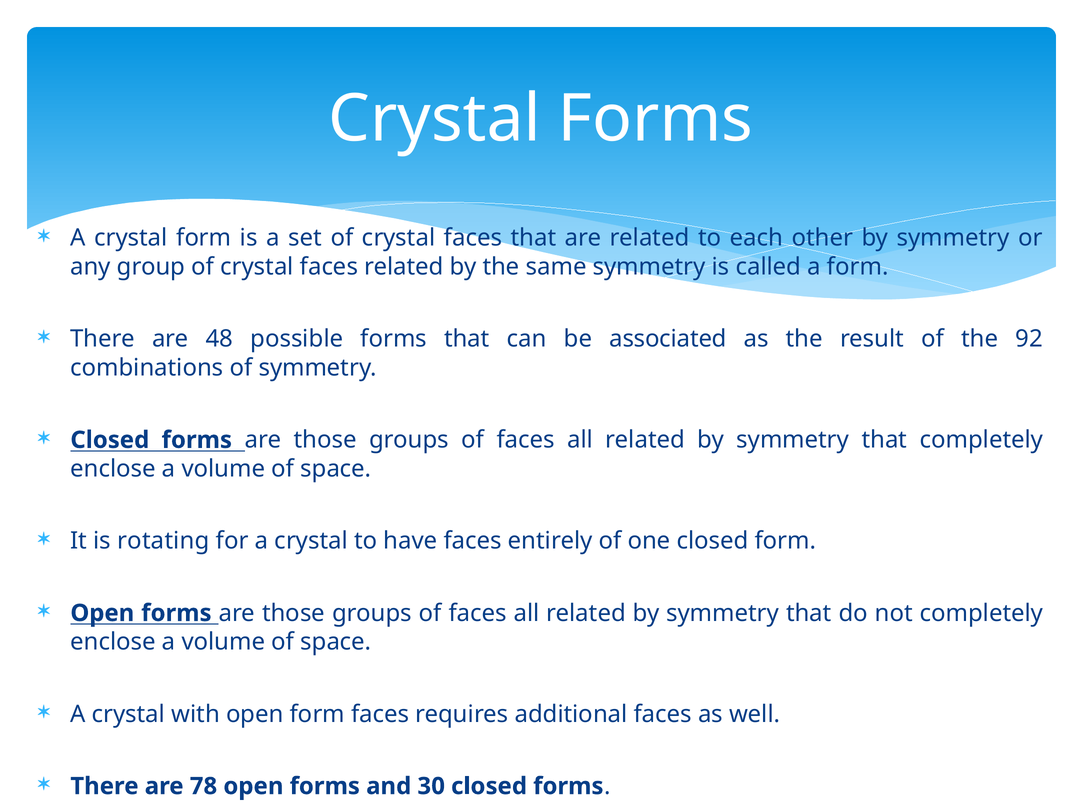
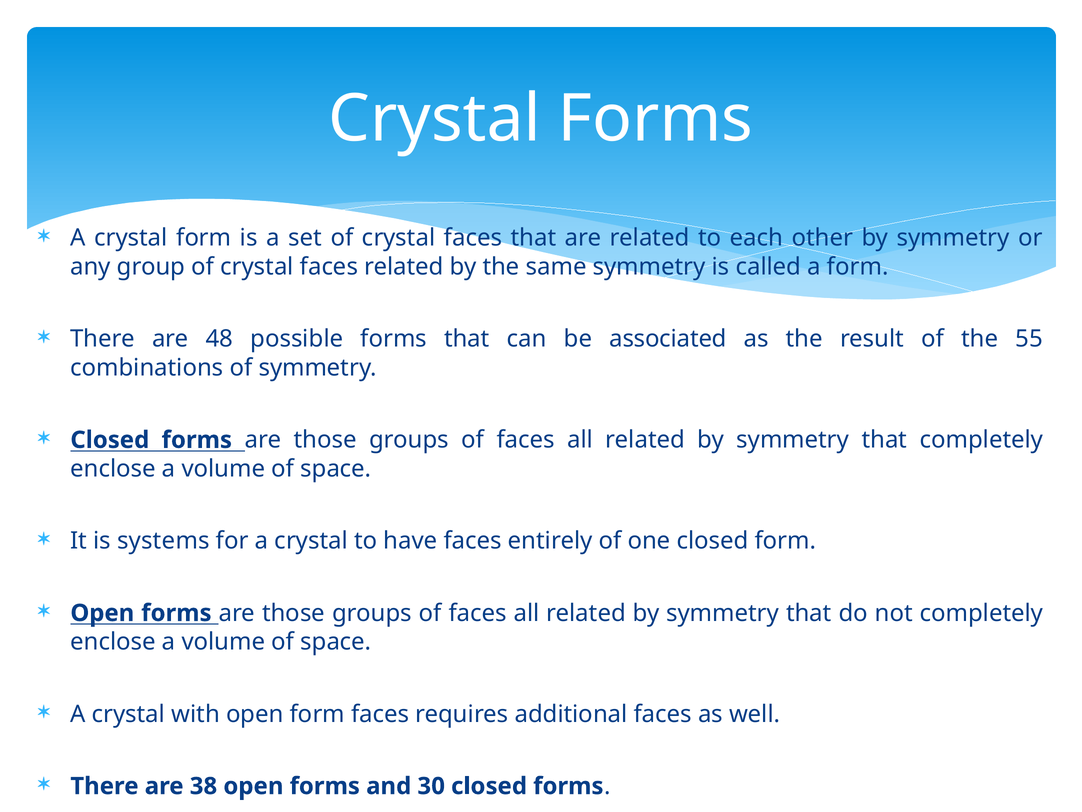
92: 92 -> 55
rotating: rotating -> systems
78: 78 -> 38
